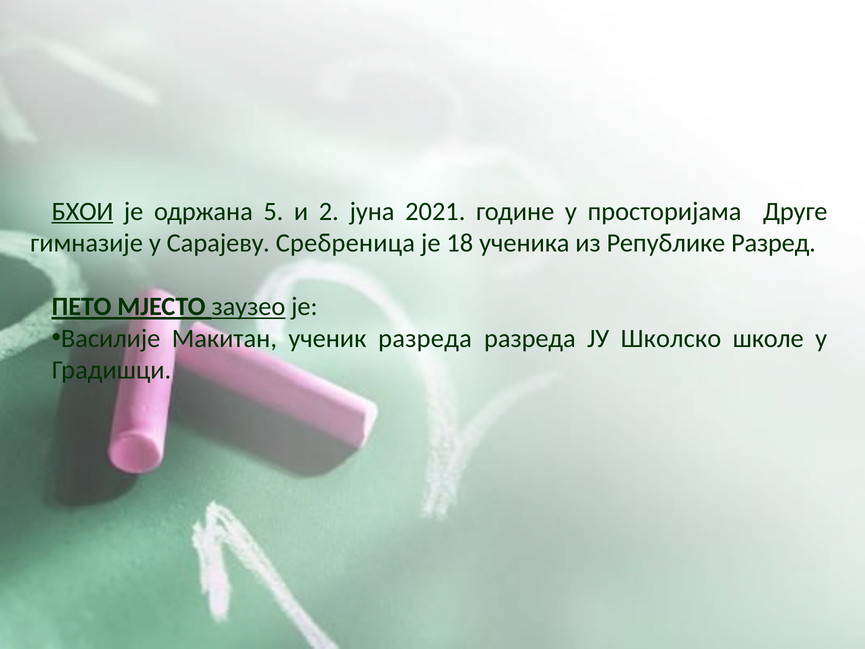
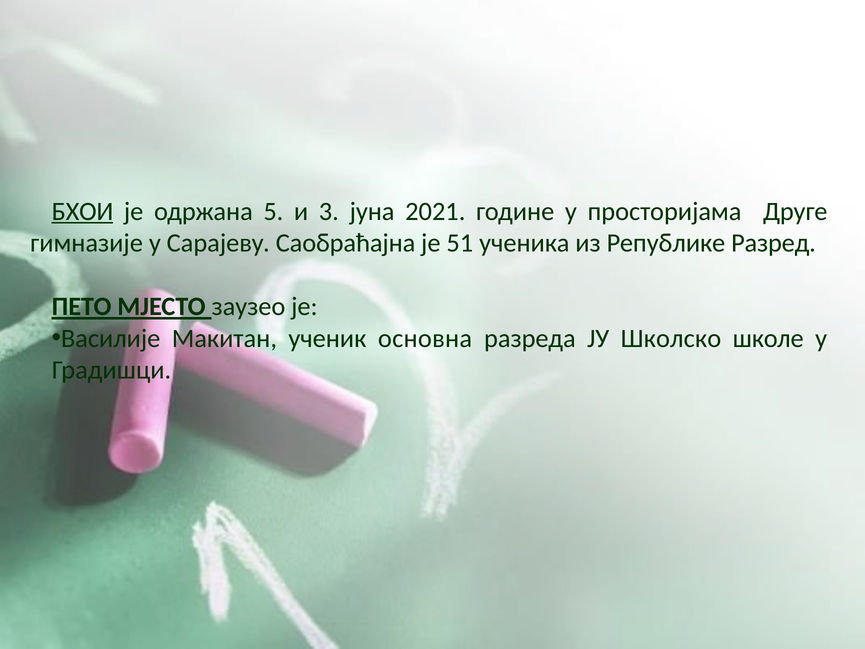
2: 2 -> 3
Сребреница: Сребреница -> Саобраћајна
18: 18 -> 51
заузео underline: present -> none
ученик разреда: разреда -> основна
